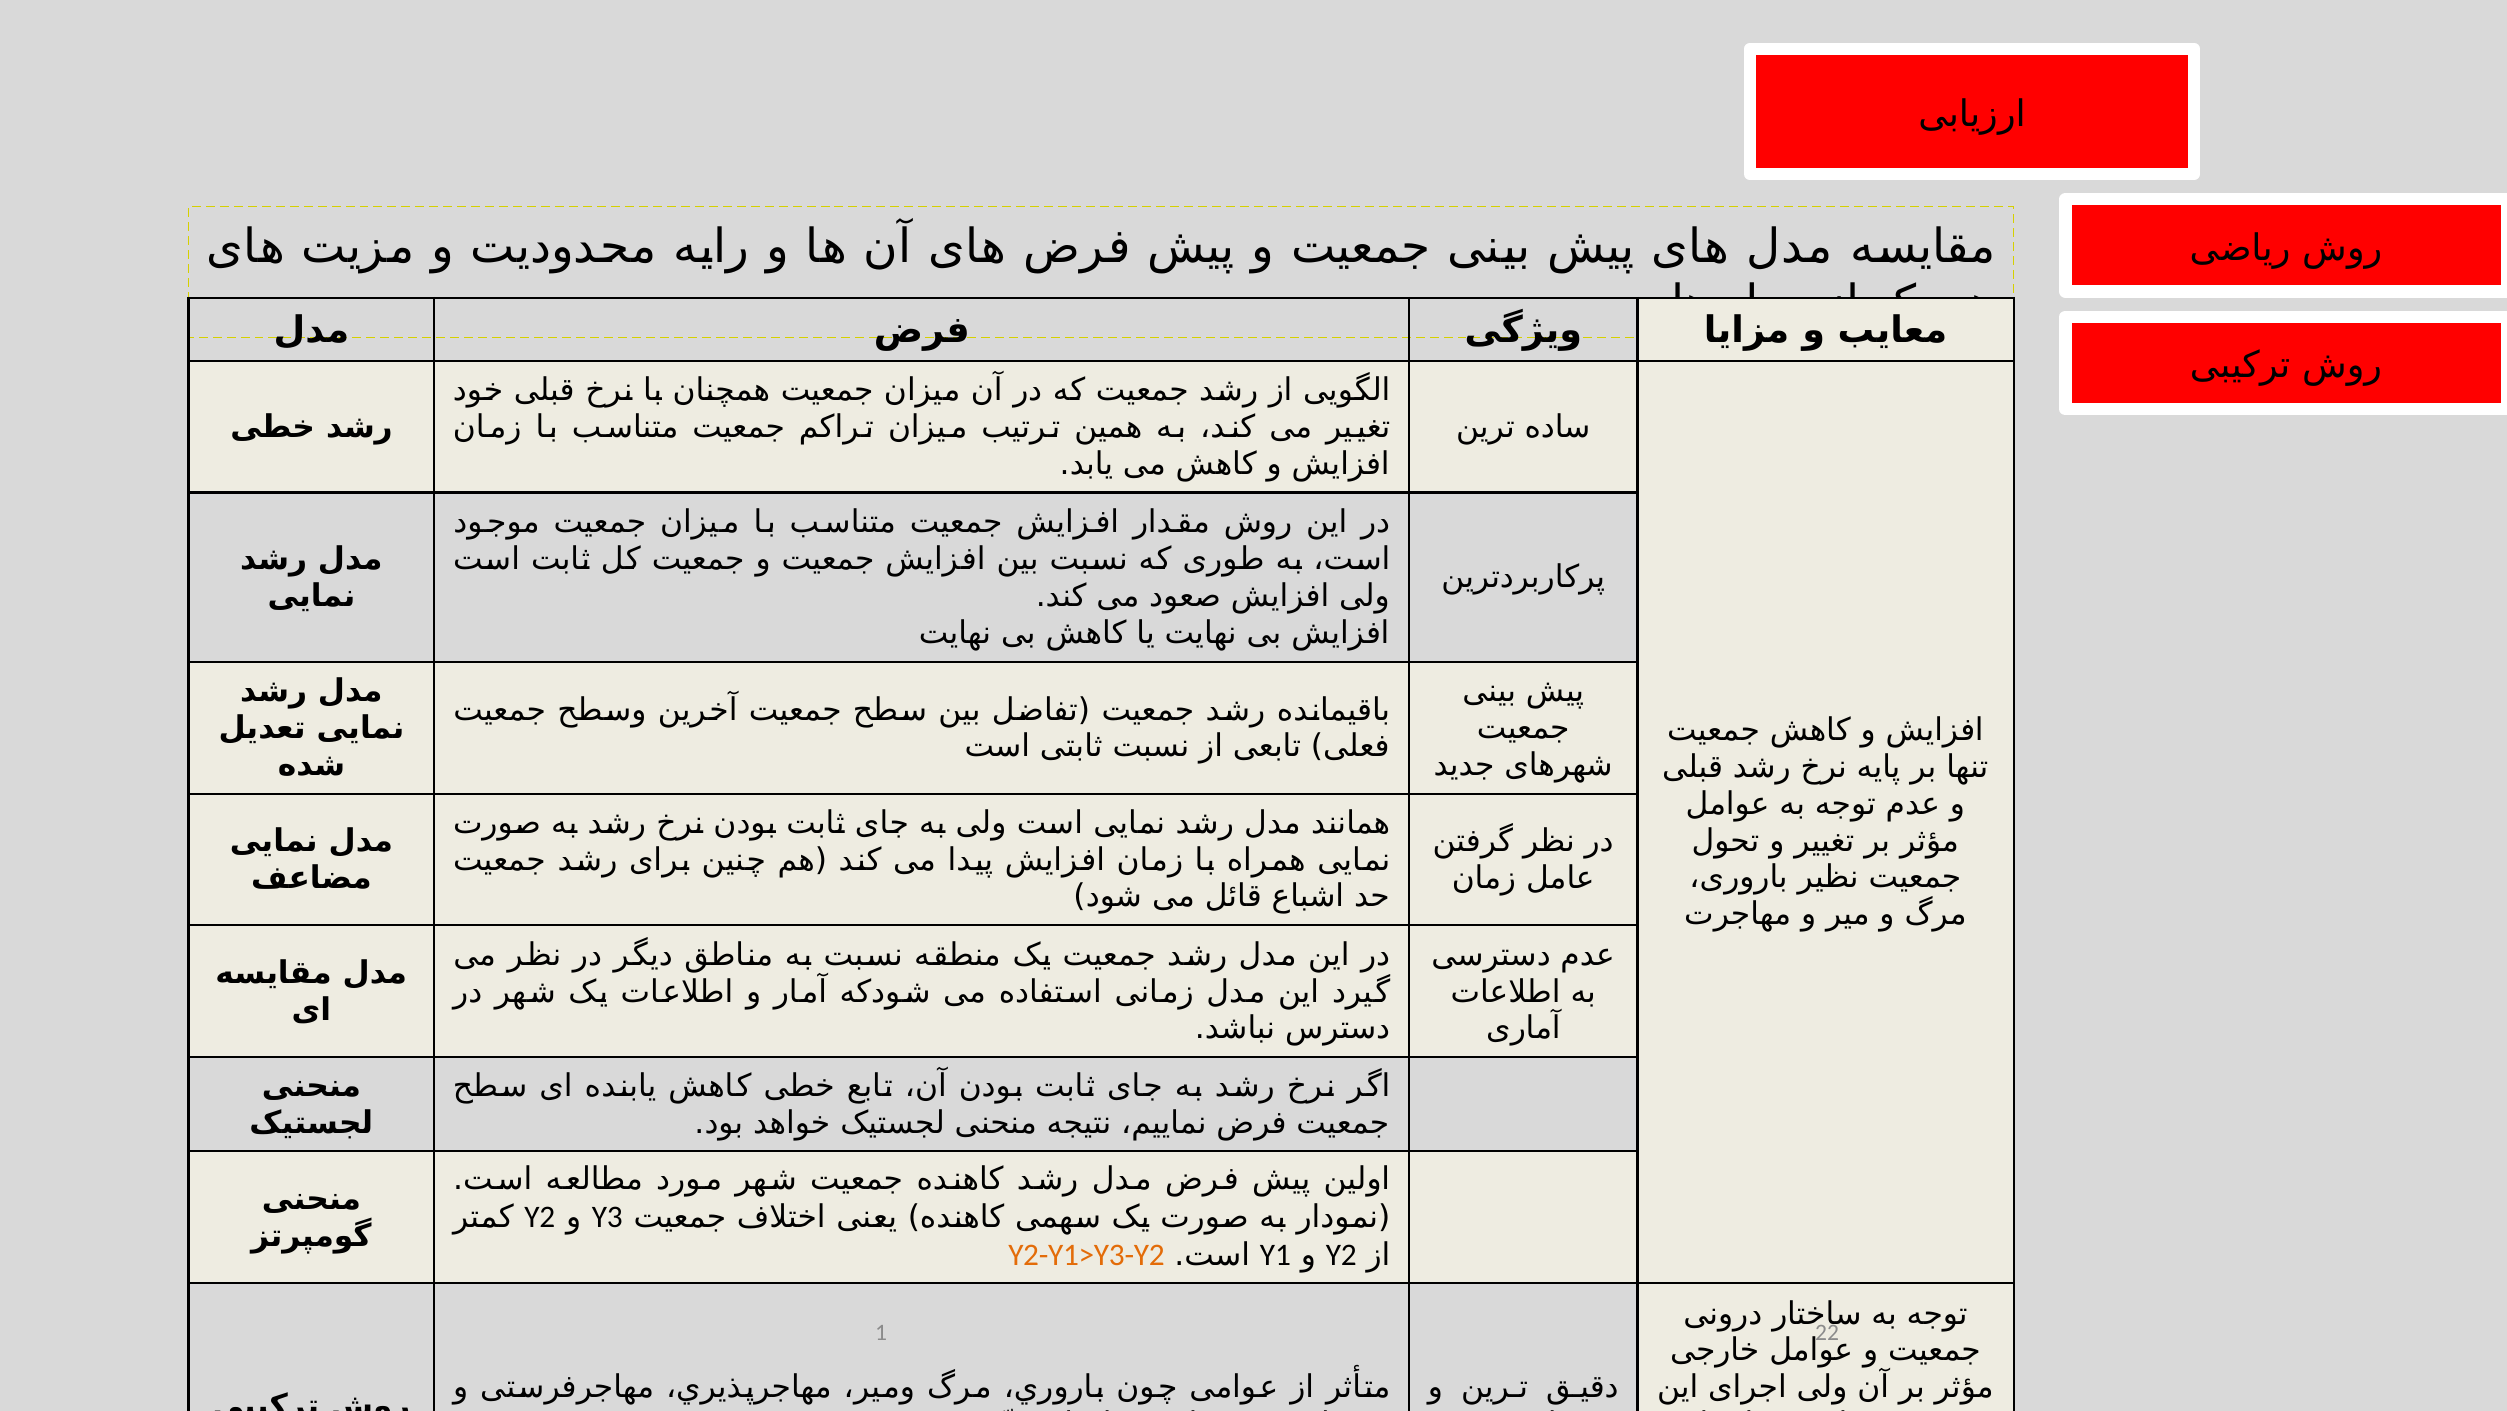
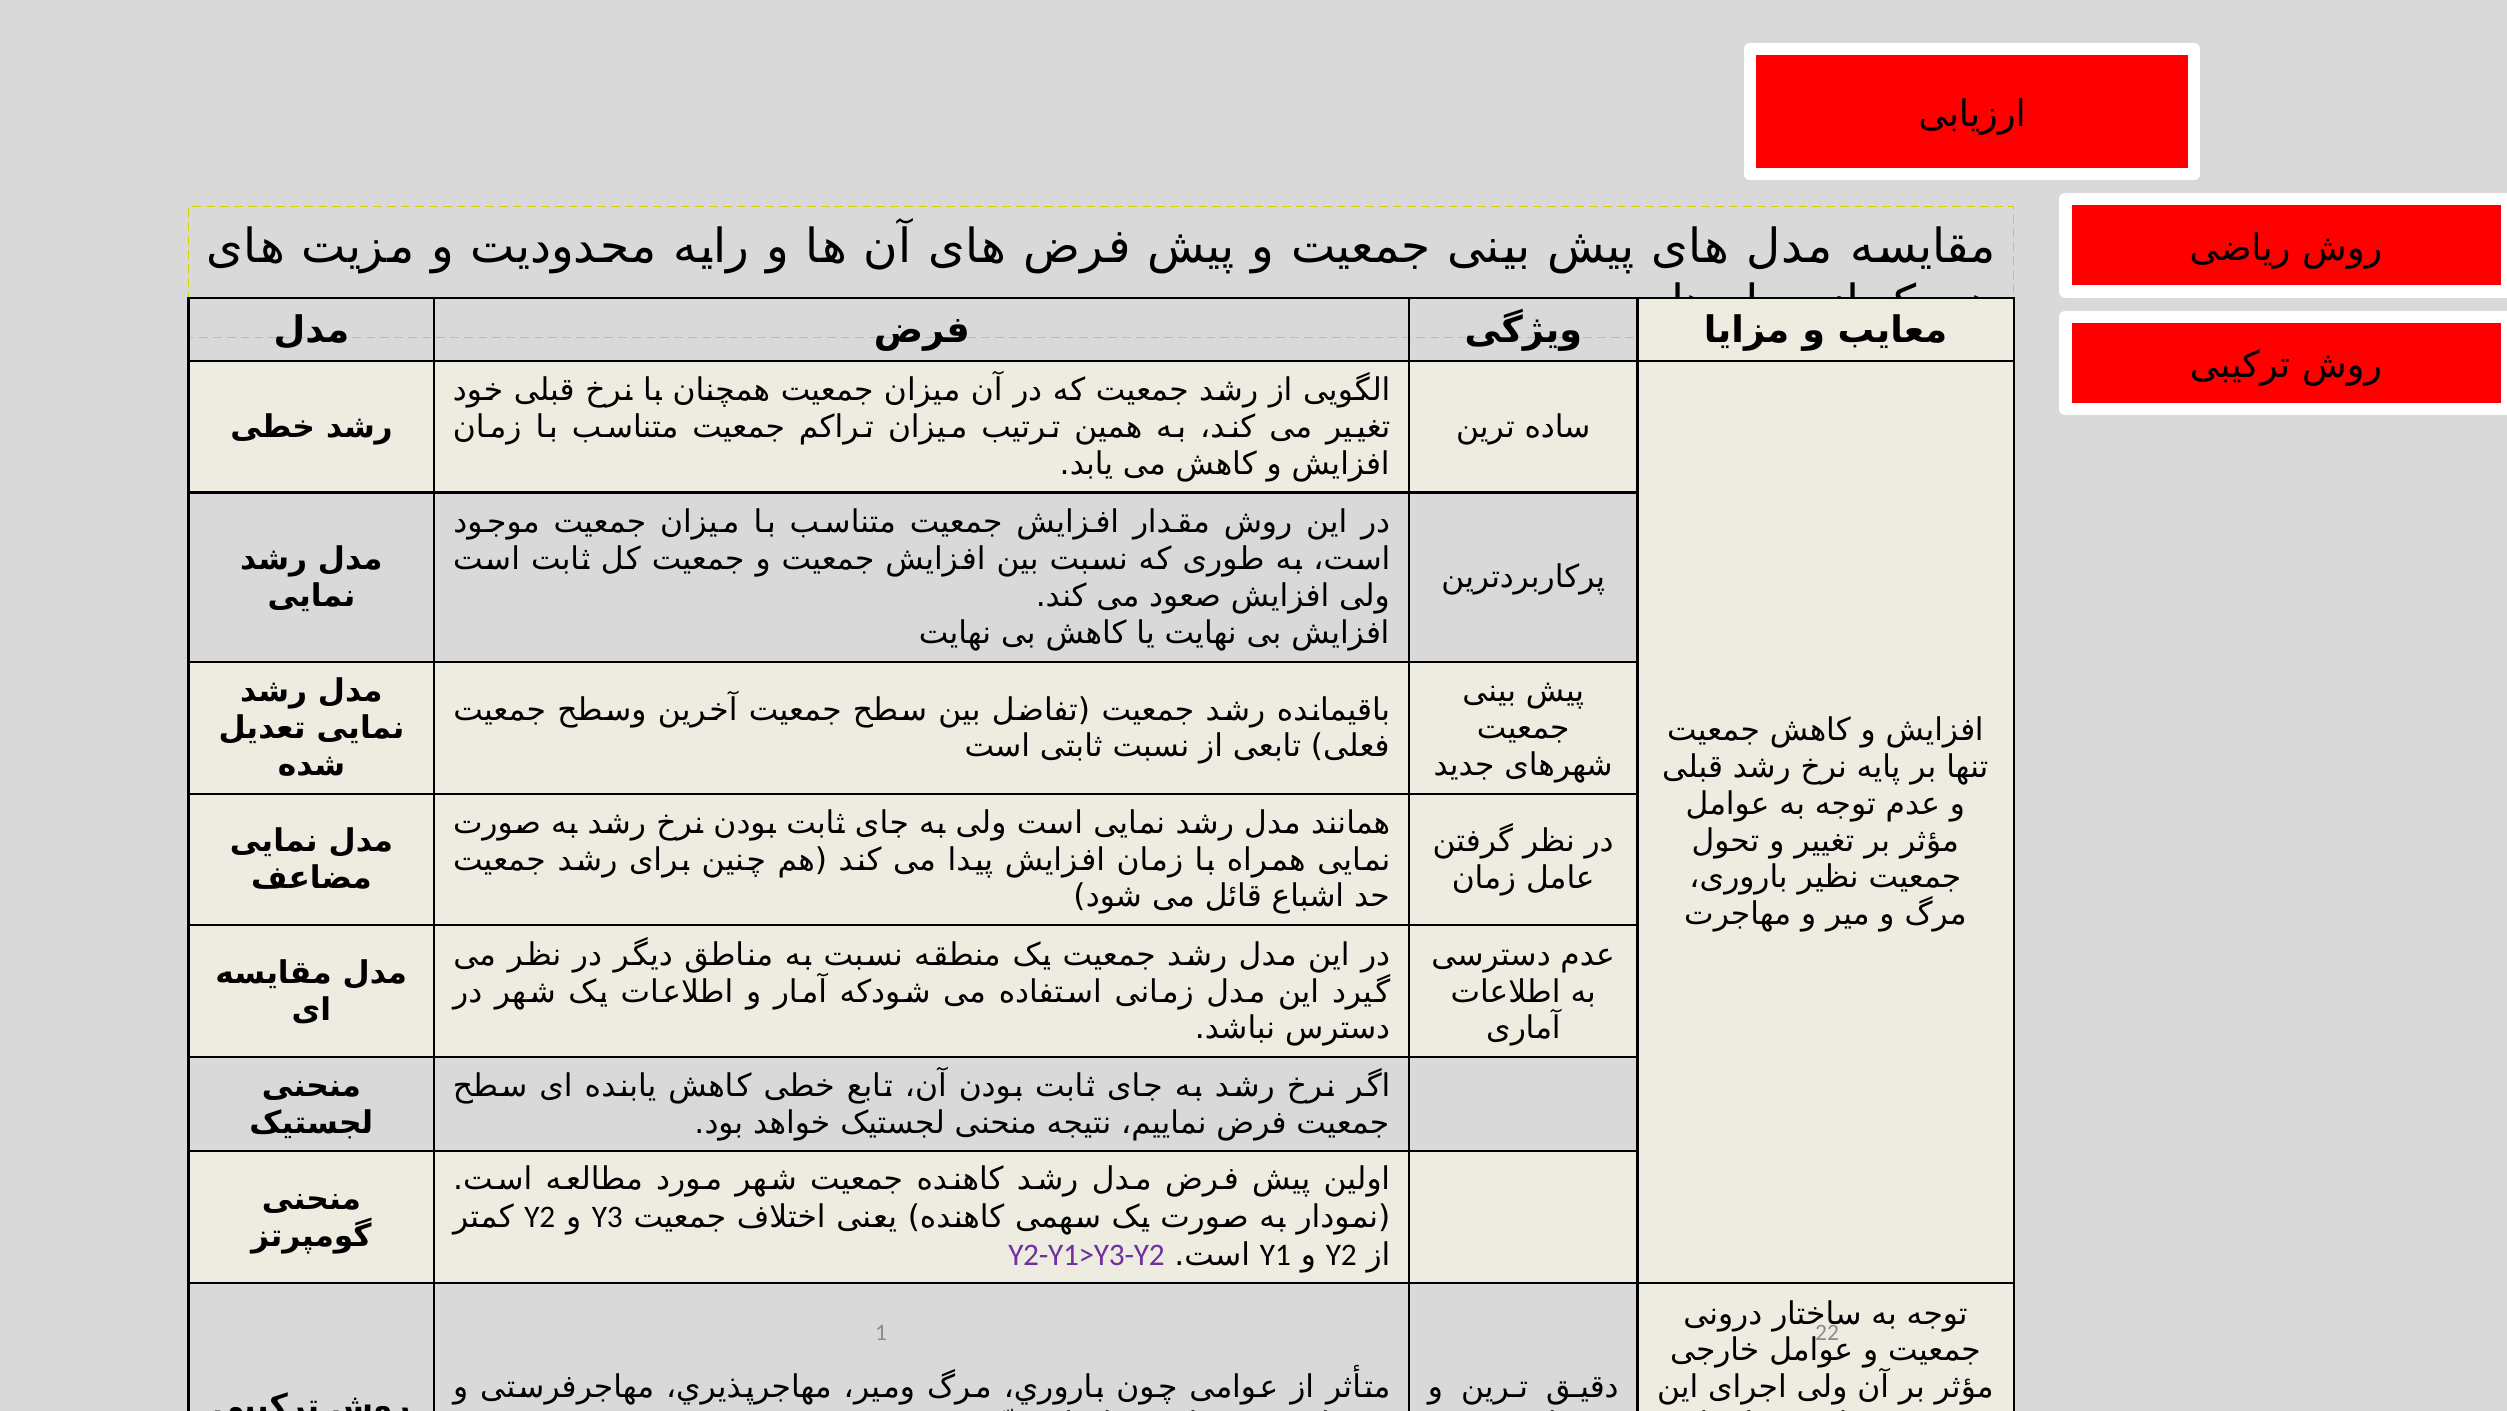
Y2-Y1>Y3-Y2 colour: orange -> purple
